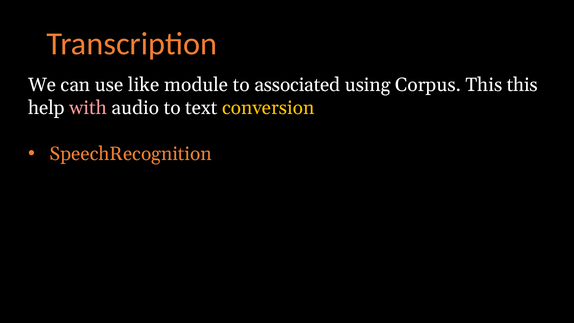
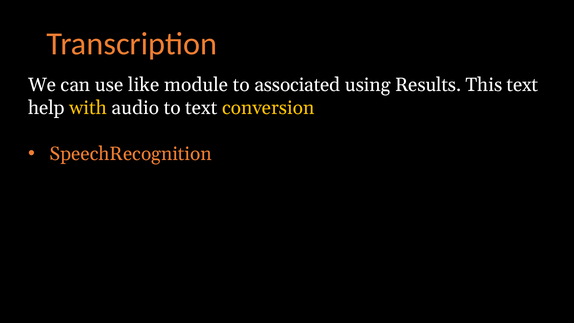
Corpus: Corpus -> Results
This this: this -> text
with colour: pink -> yellow
